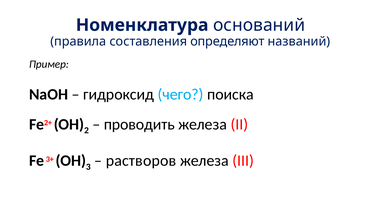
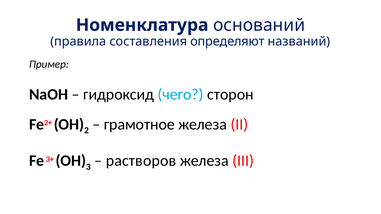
поиска: поиска -> сторон
проводить: проводить -> грамотное
